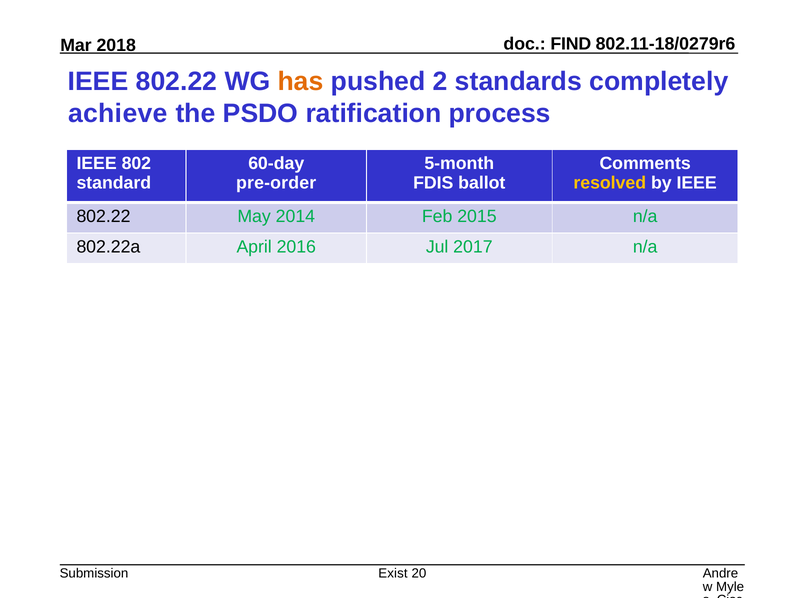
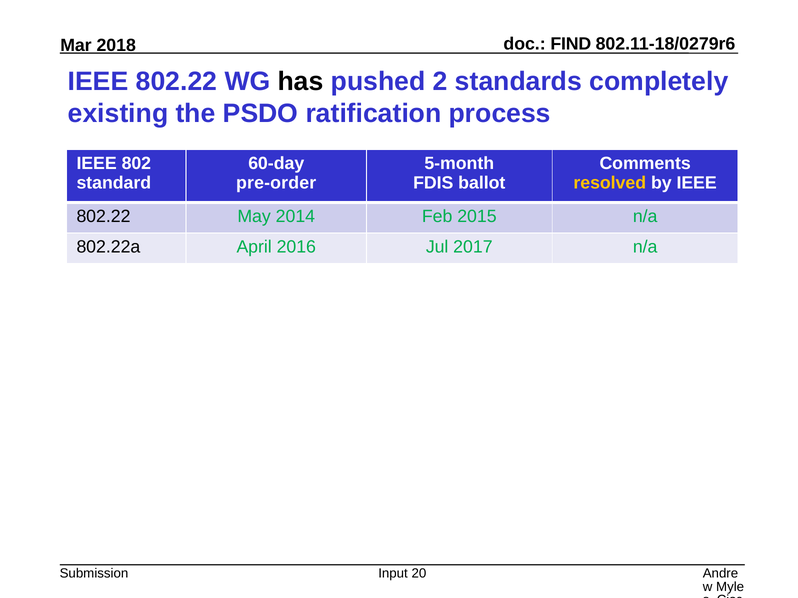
has colour: orange -> black
achieve: achieve -> existing
Exist: Exist -> Input
